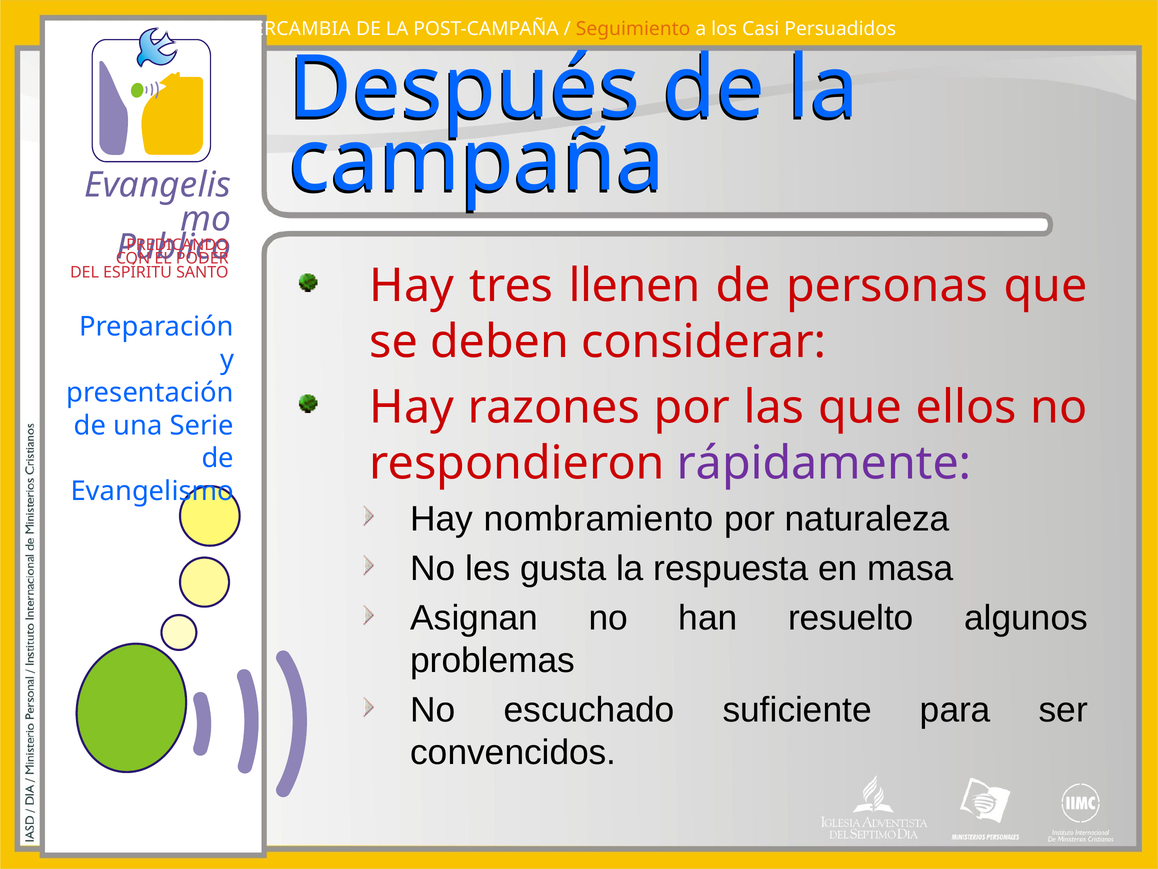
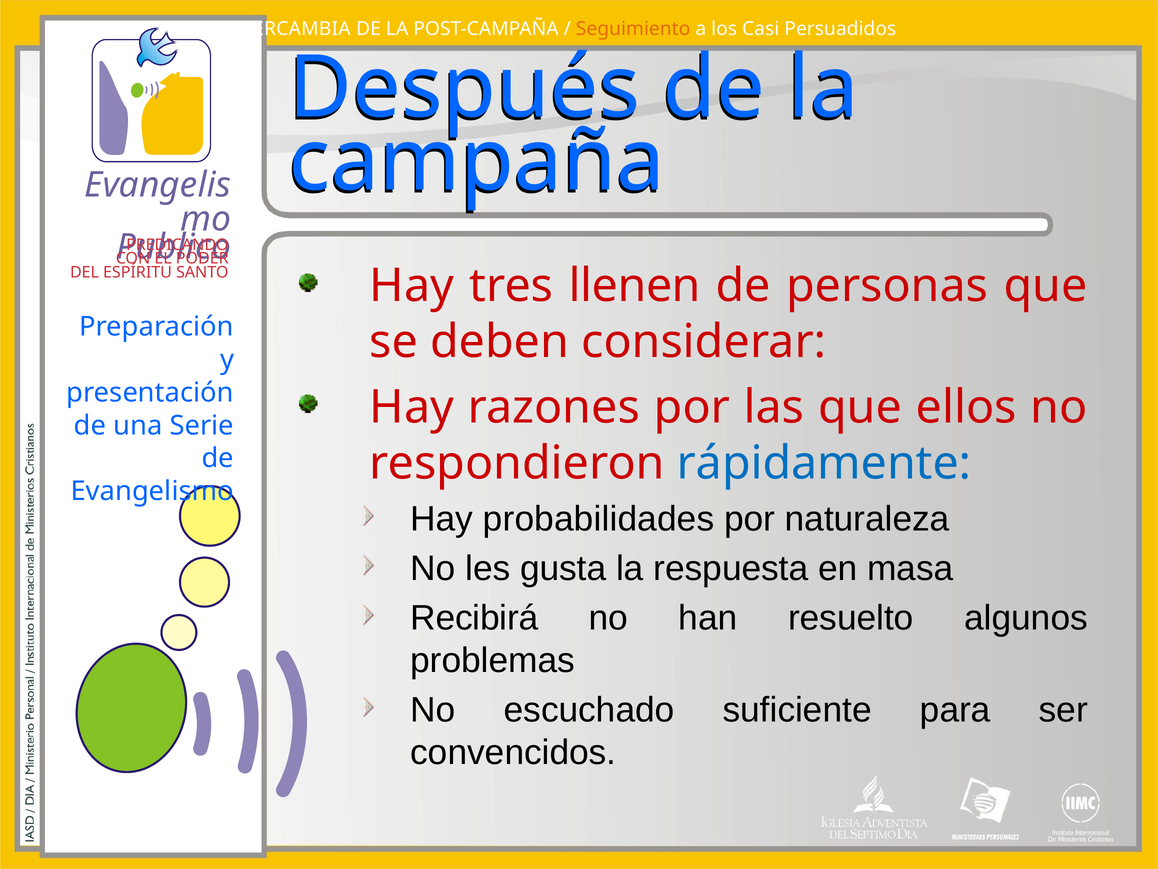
rápidamente colour: purple -> blue
nombramiento: nombramiento -> probabilidades
Asignan: Asignan -> Recibirá
